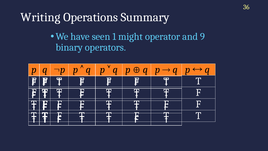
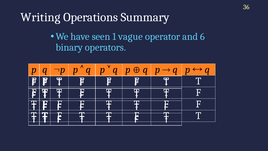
might: might -> vague
9: 9 -> 6
